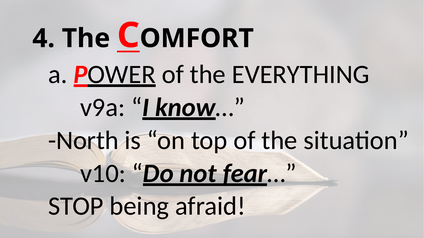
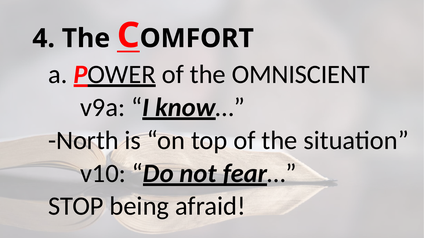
EVERYTHING: EVERYTHING -> OMNISCIENT
